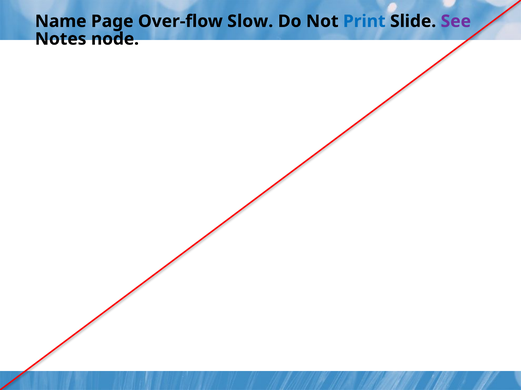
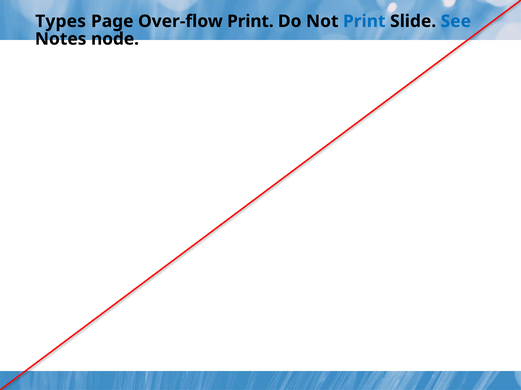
Name: Name -> Types
Over-flow Slow: Slow -> Print
See colour: purple -> blue
